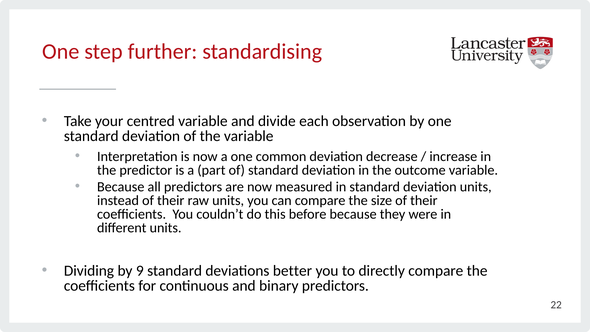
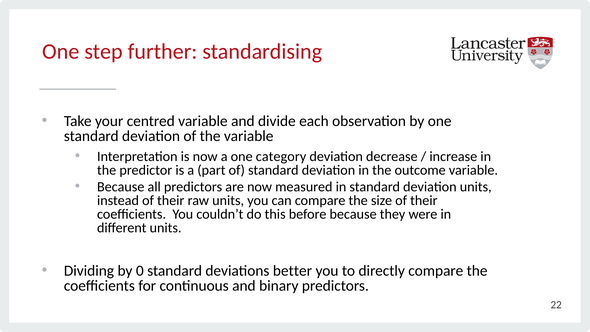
common: common -> category
9: 9 -> 0
